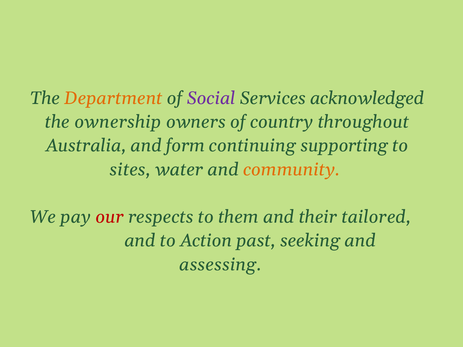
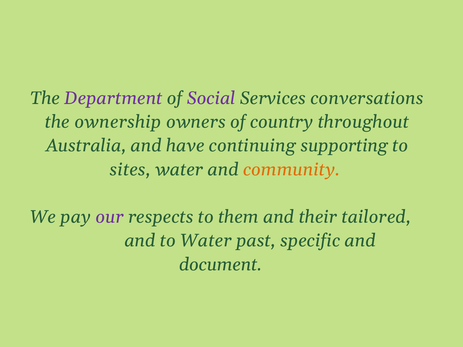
Department colour: orange -> purple
acknowledged: acknowledged -> conversations
form: form -> have
our colour: red -> purple
to Action: Action -> Water
seeking: seeking -> specific
assessing: assessing -> document
